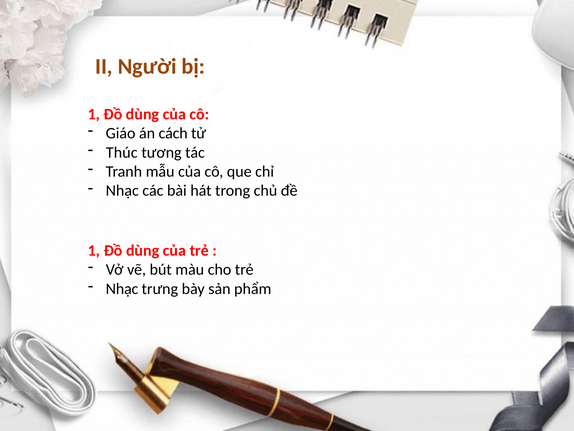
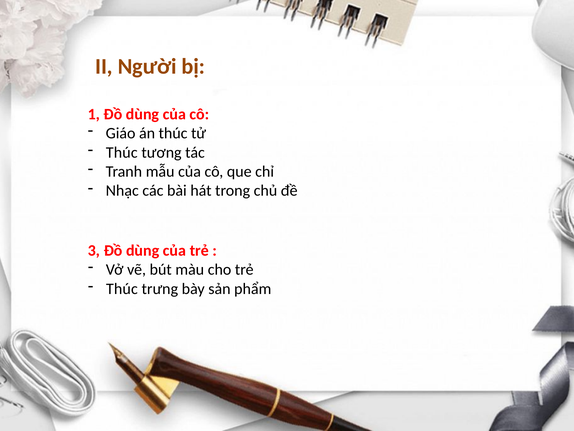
án cách: cách -> thúc
1 at (94, 250): 1 -> 3
Nhạc at (122, 288): Nhạc -> Thúc
